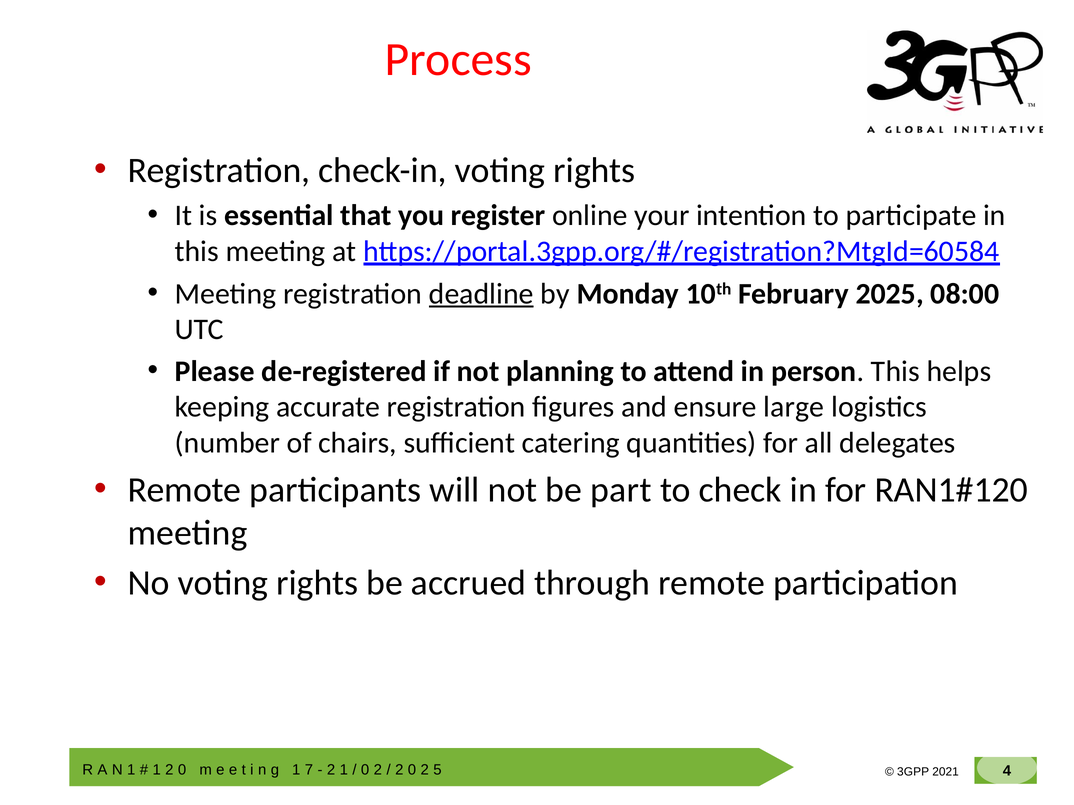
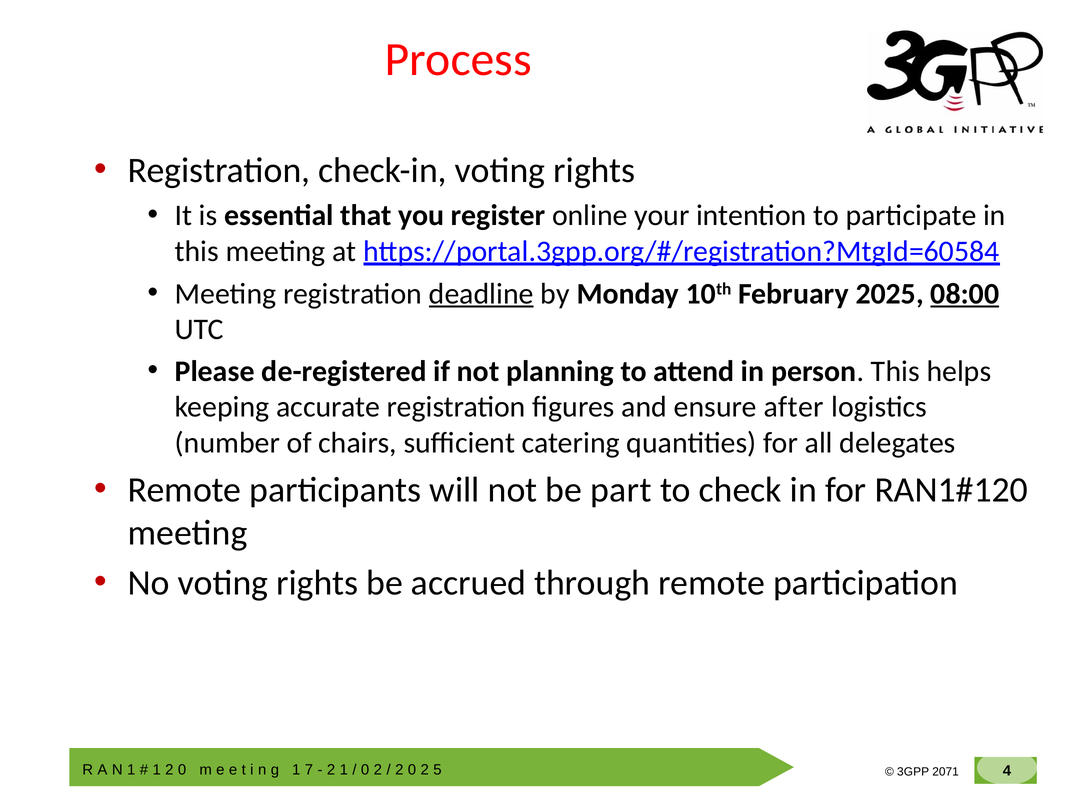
08:00 underline: none -> present
large: large -> after
2021: 2021 -> 2071
